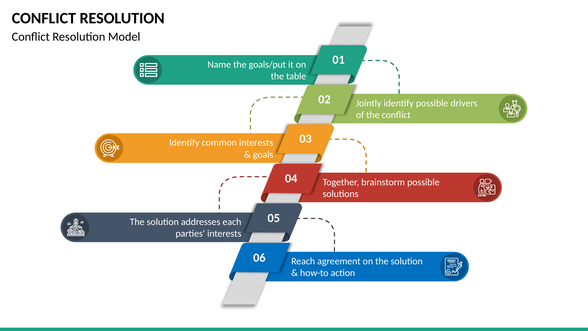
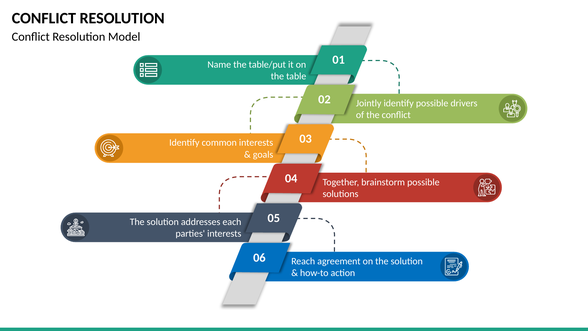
goals/put: goals/put -> table/put
